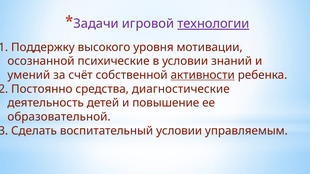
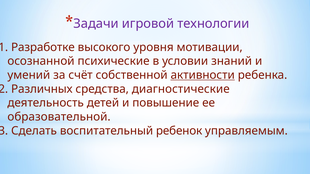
технологии underline: present -> none
Поддержку: Поддержку -> Разработке
Постоянно: Постоянно -> Различных
воспитательный условии: условии -> ребенок
